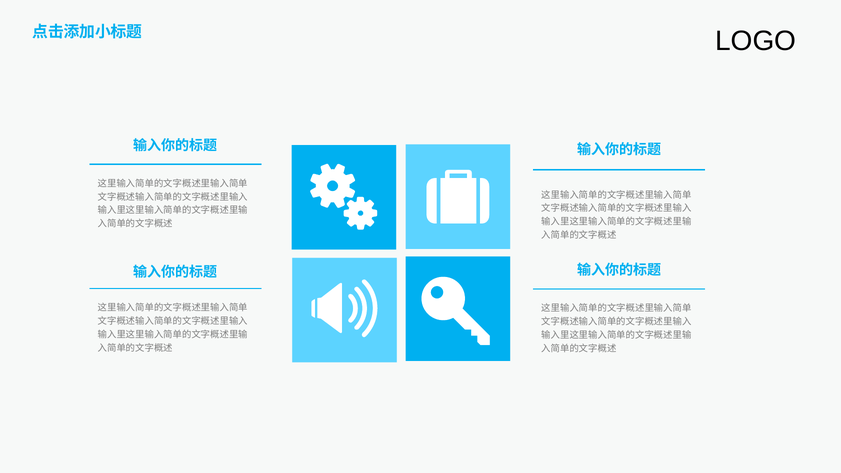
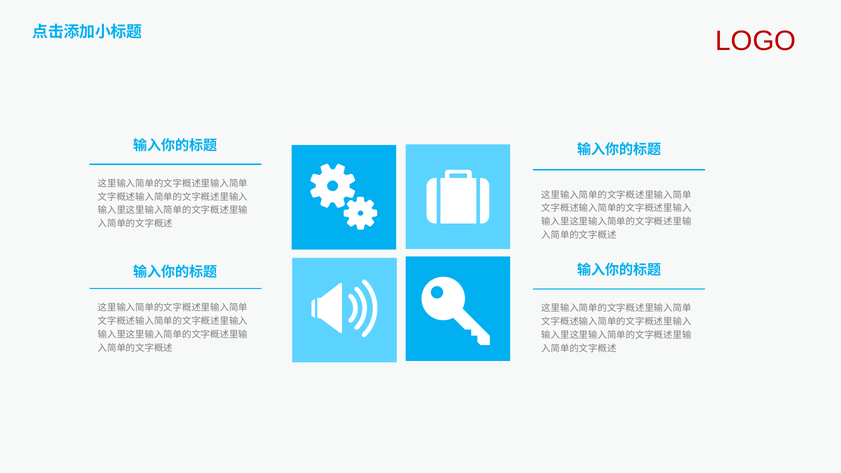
LOGO colour: black -> red
